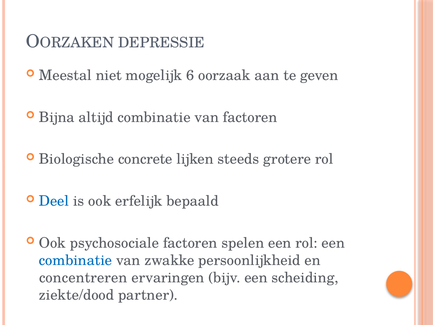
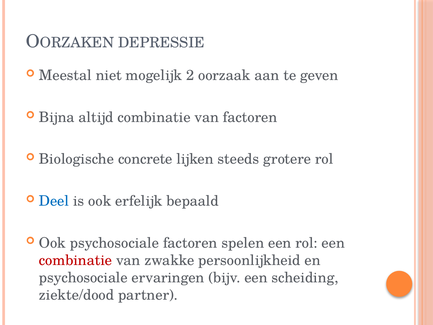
6: 6 -> 2
combinatie at (76, 260) colour: blue -> red
concentreren at (83, 277): concentreren -> psychosociale
